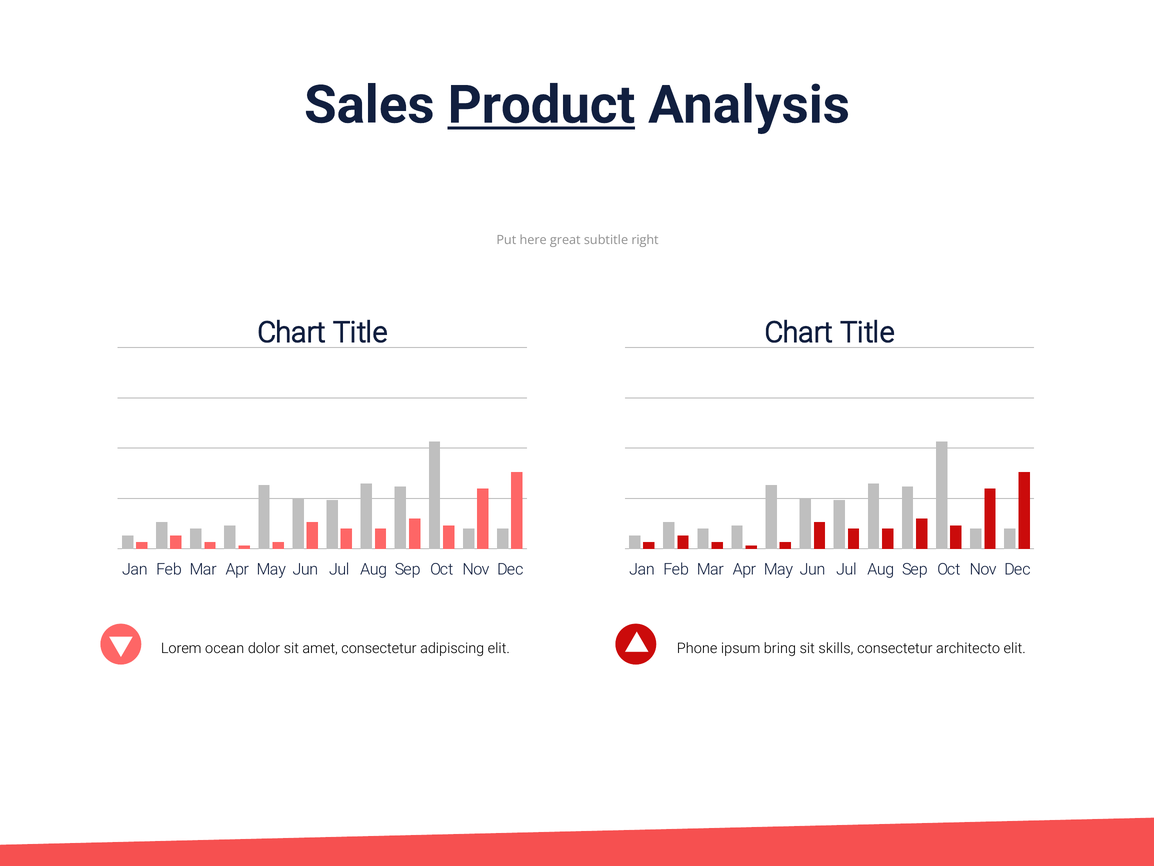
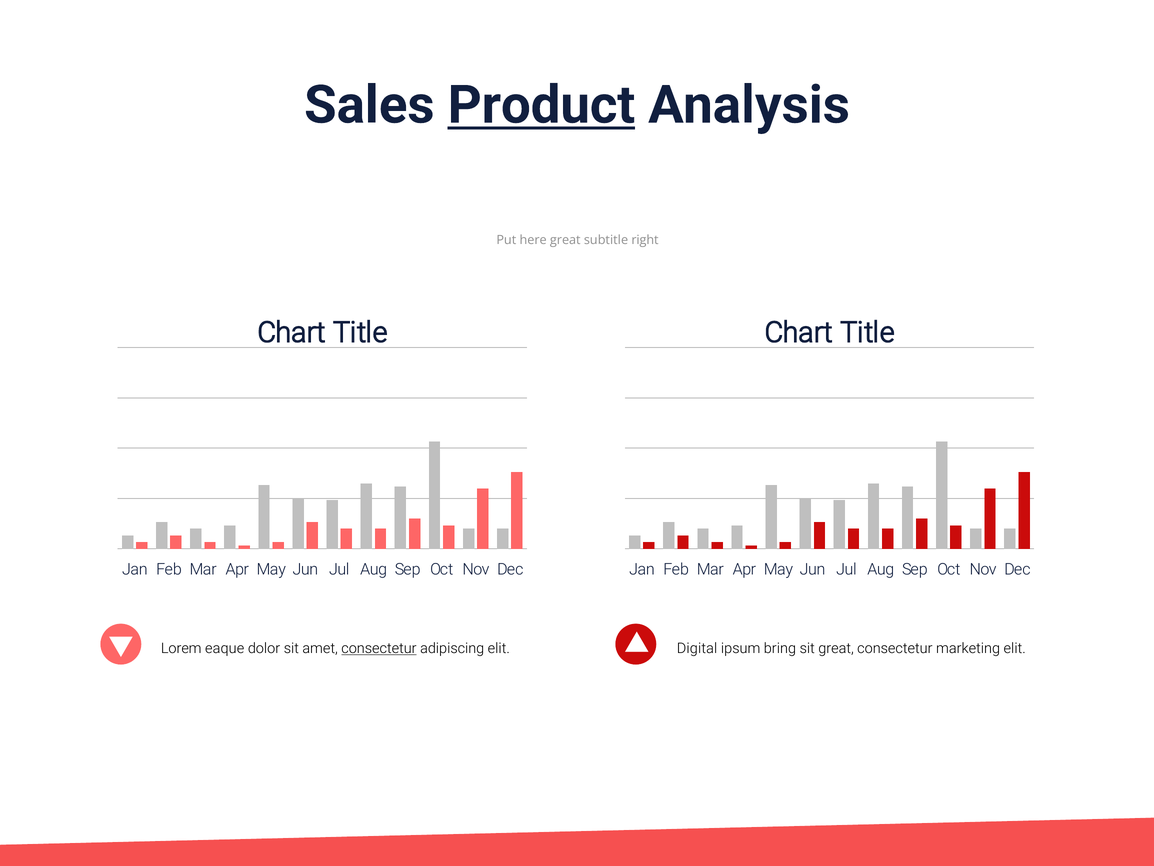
ocean: ocean -> eaque
consectetur at (379, 648) underline: none -> present
Phone: Phone -> Digital
sit skills: skills -> great
architecto: architecto -> marketing
